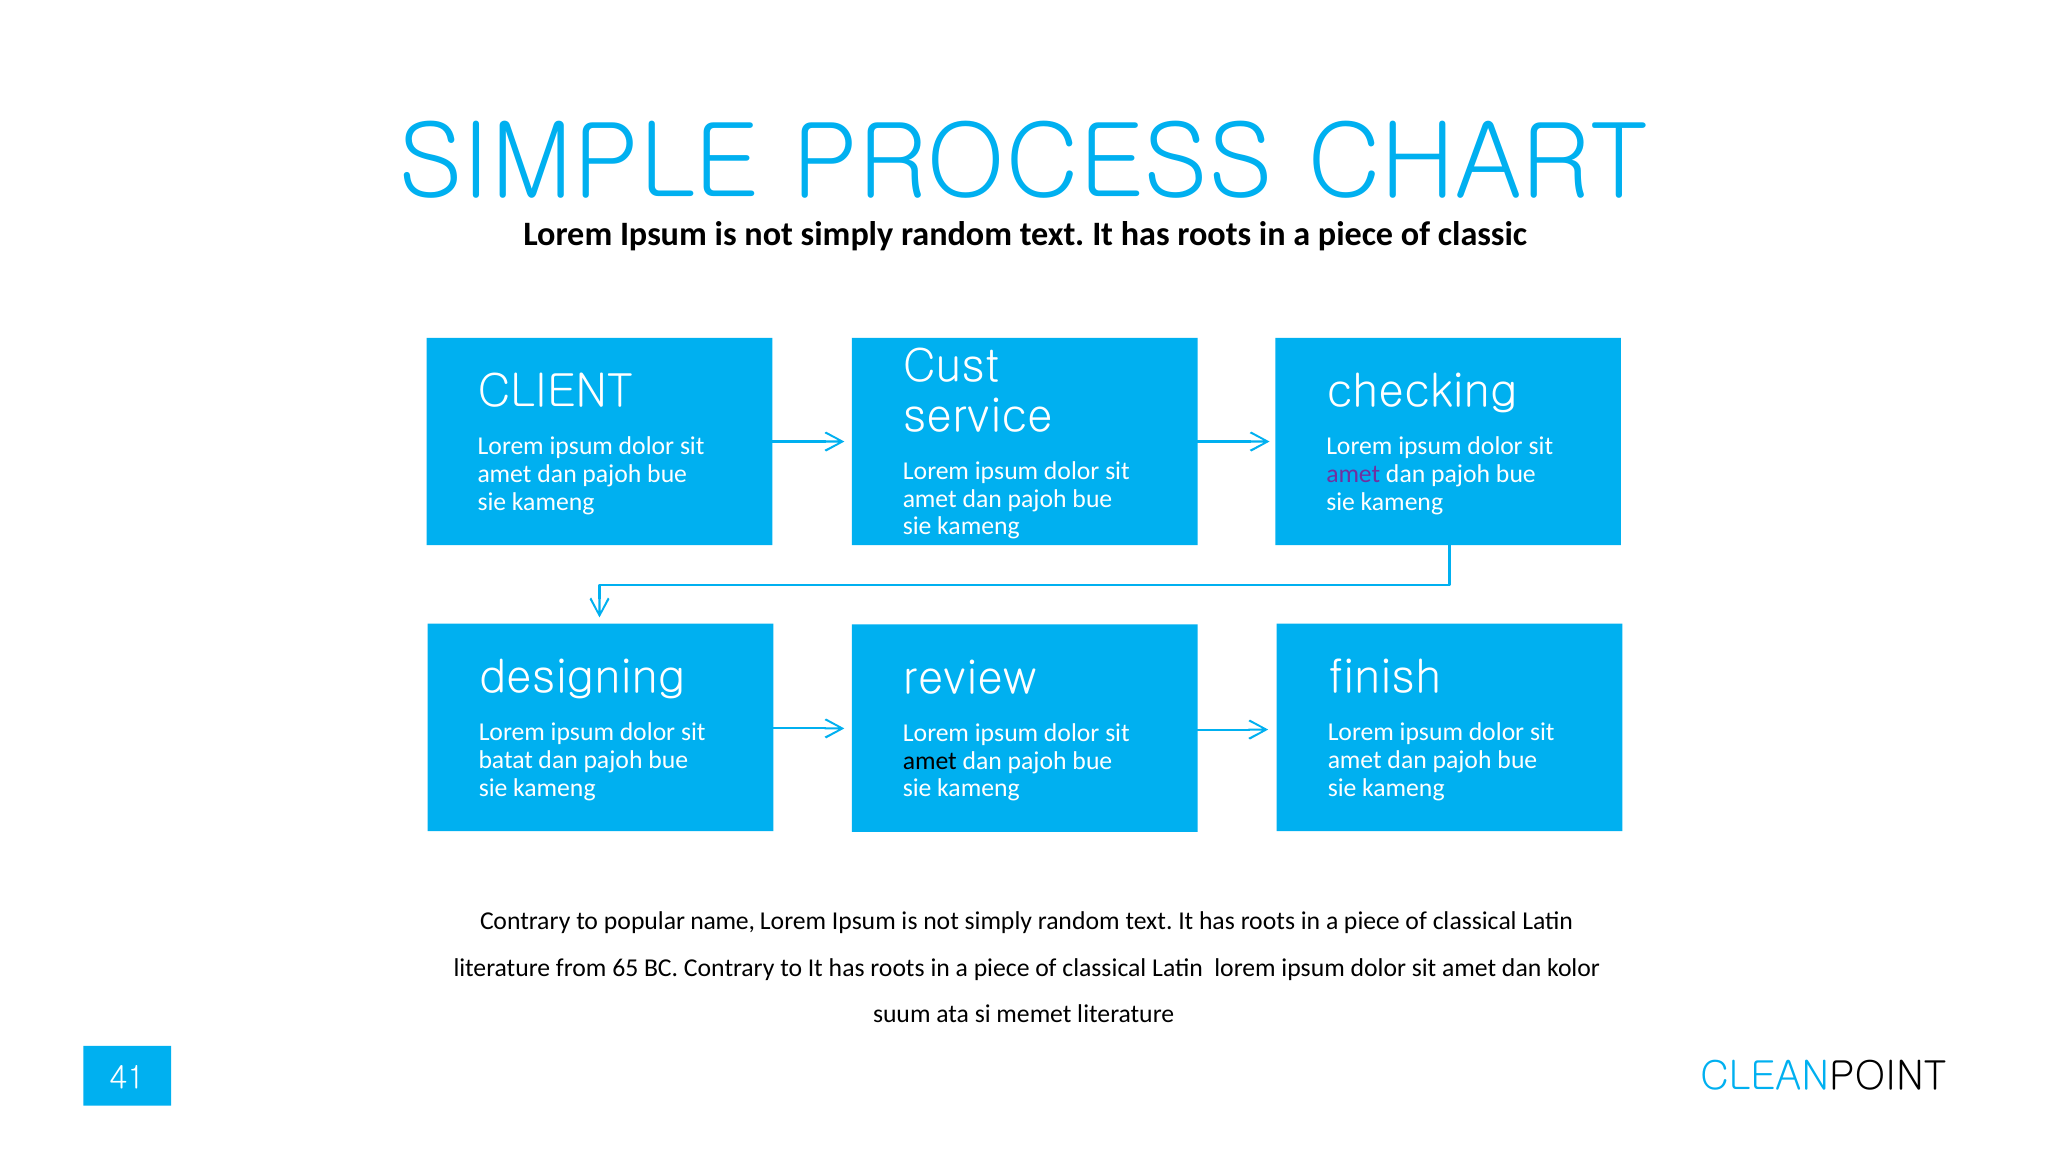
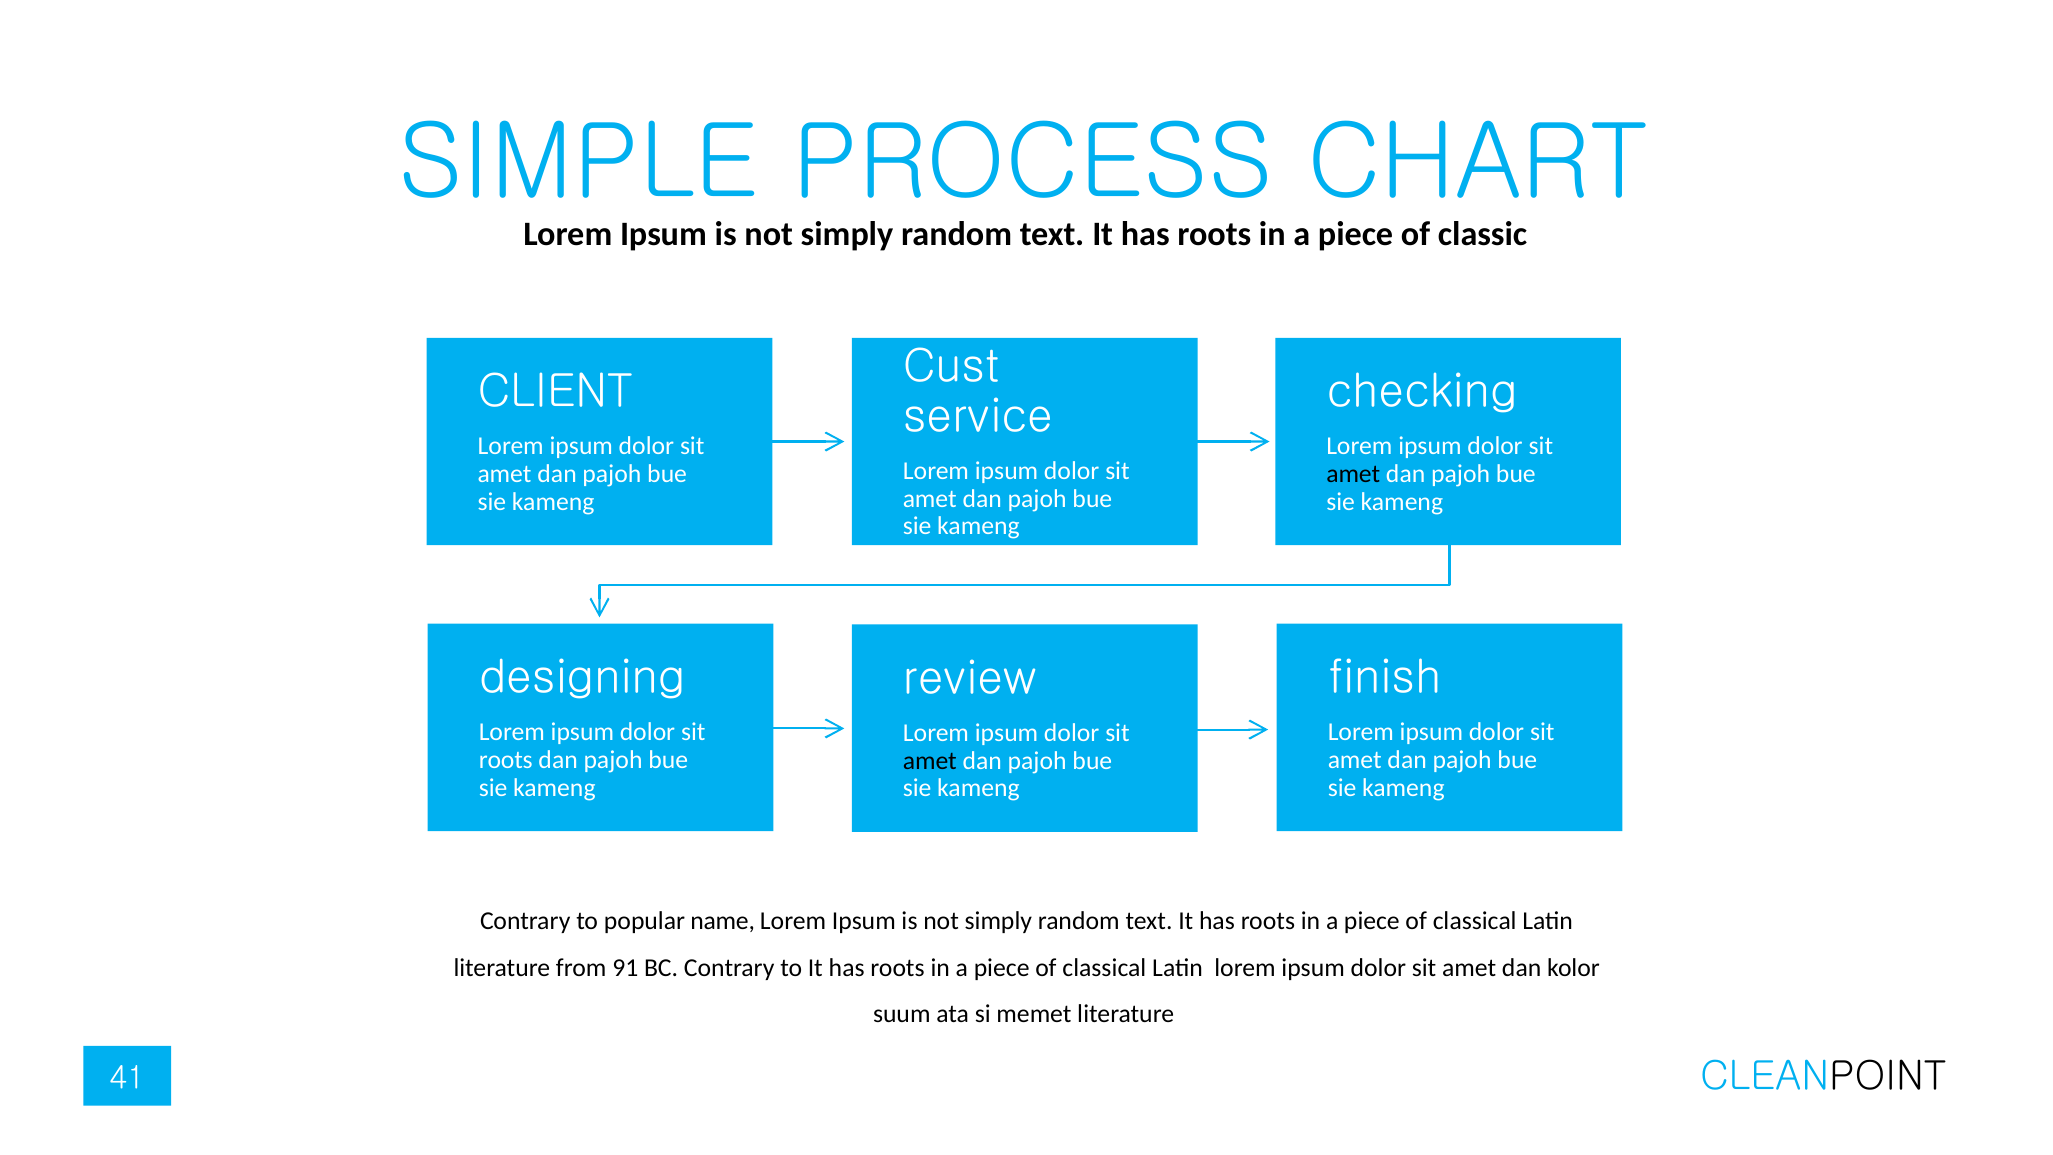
amet at (1353, 474) colour: purple -> black
batat at (506, 760): batat -> roots
65: 65 -> 91
